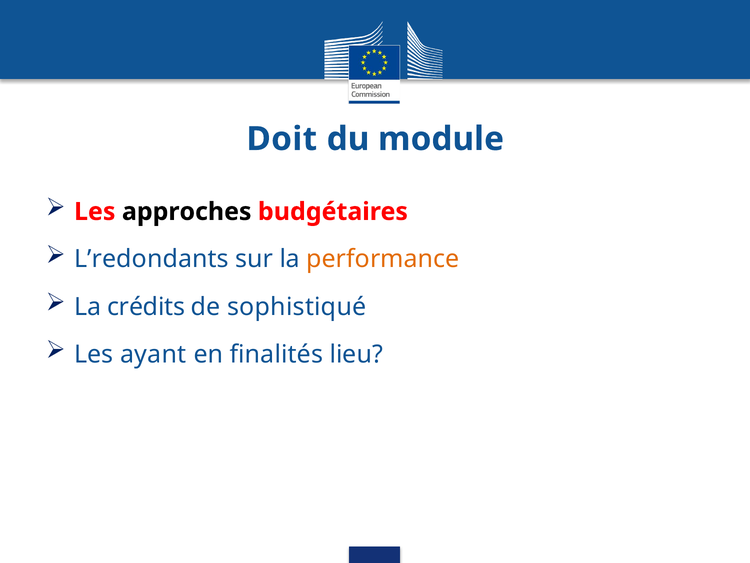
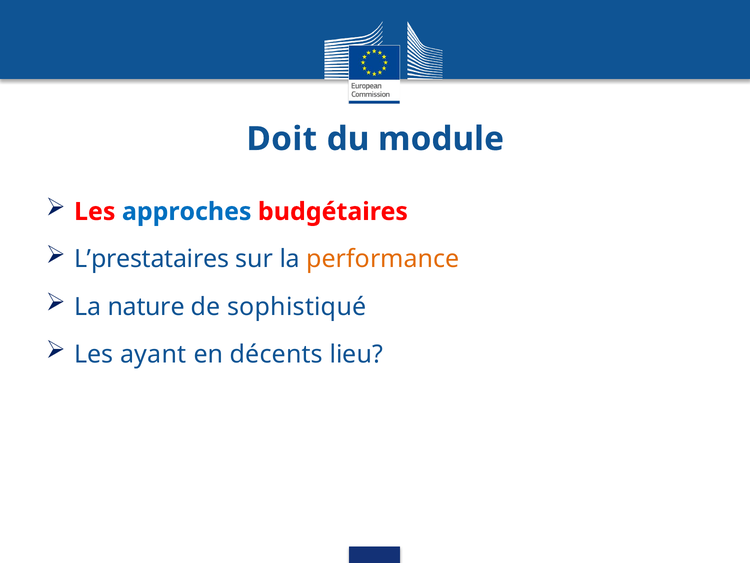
approches colour: black -> blue
L’redondants: L’redondants -> L’prestataires
crédits: crédits -> nature
finalités: finalités -> décents
